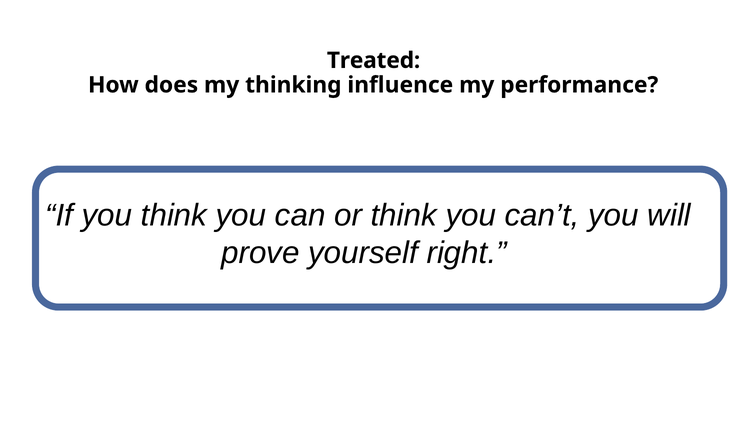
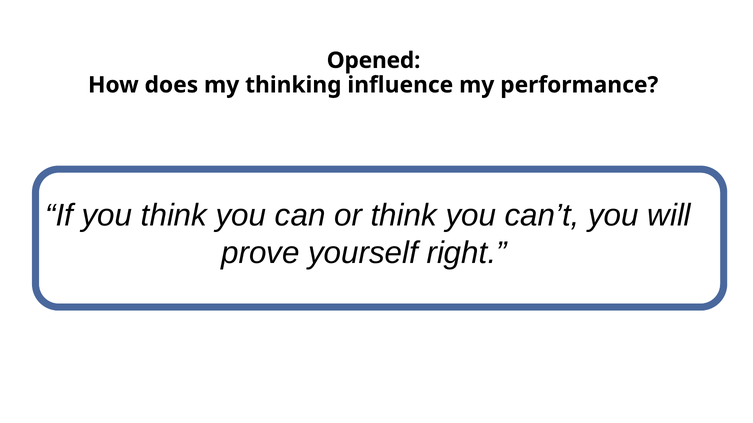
Treated: Treated -> Opened
